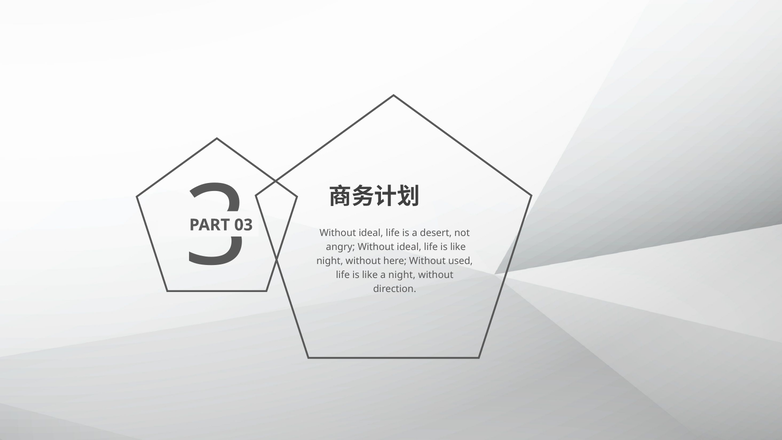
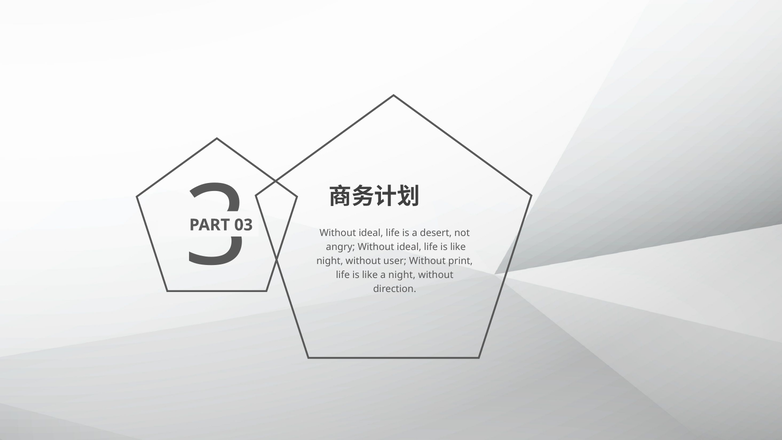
here: here -> user
used: used -> print
